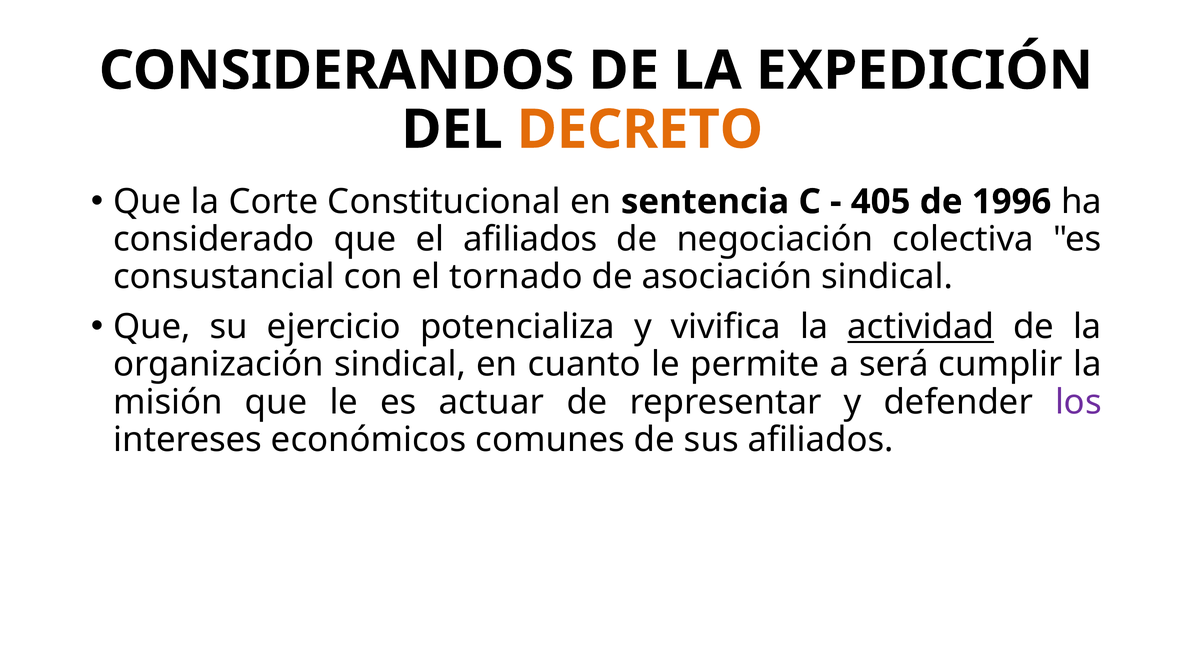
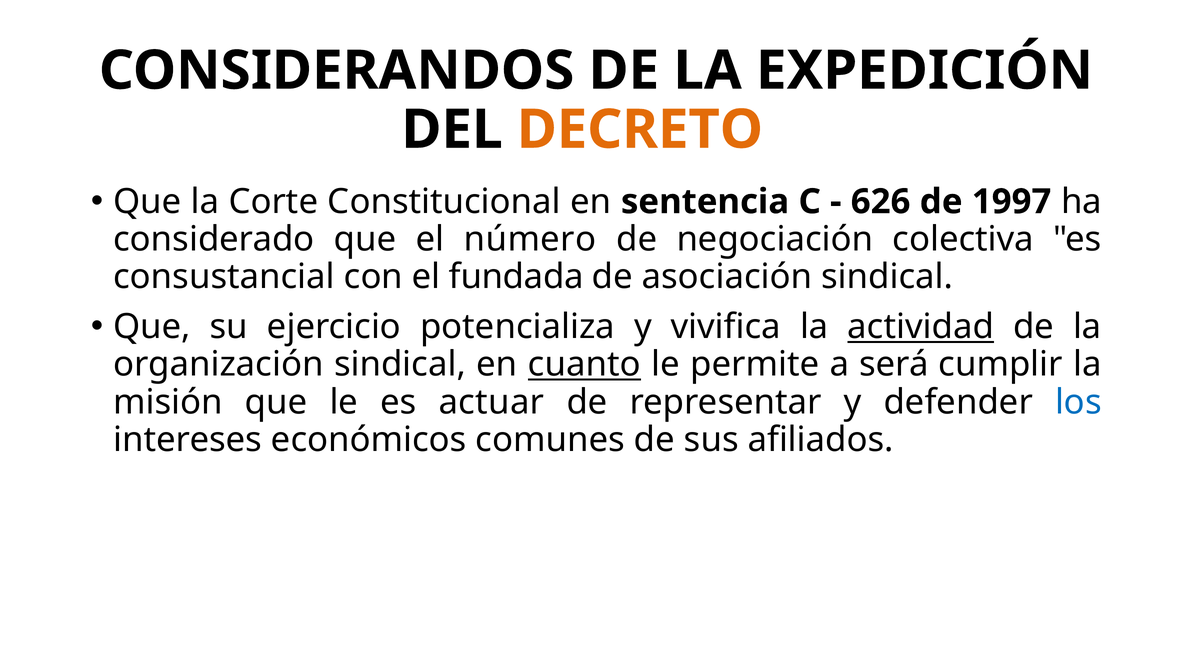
405: 405 -> 626
1996: 1996 -> 1997
el afiliados: afiliados -> número
tornado: tornado -> fundada
cuanto underline: none -> present
los colour: purple -> blue
